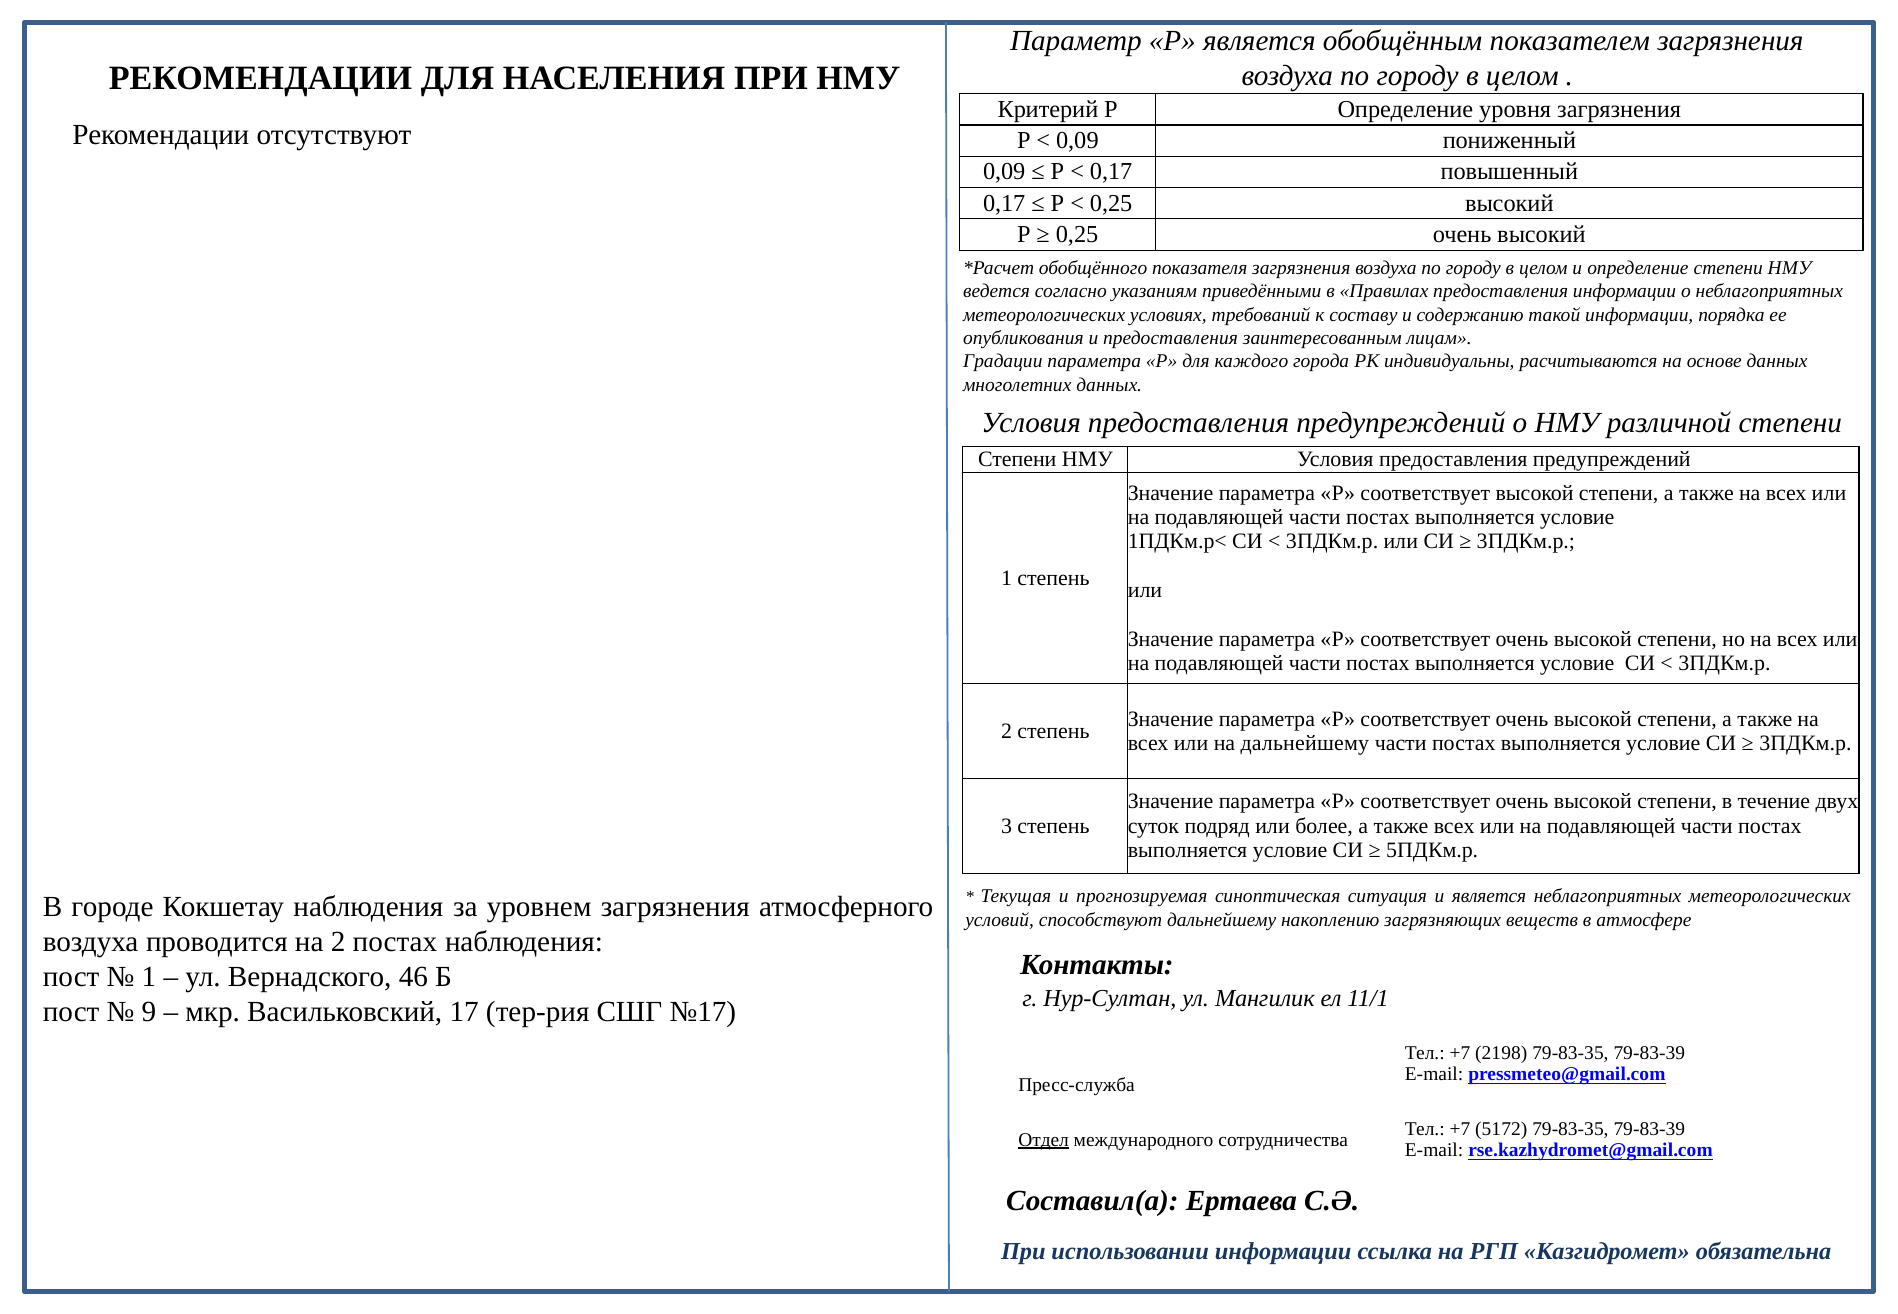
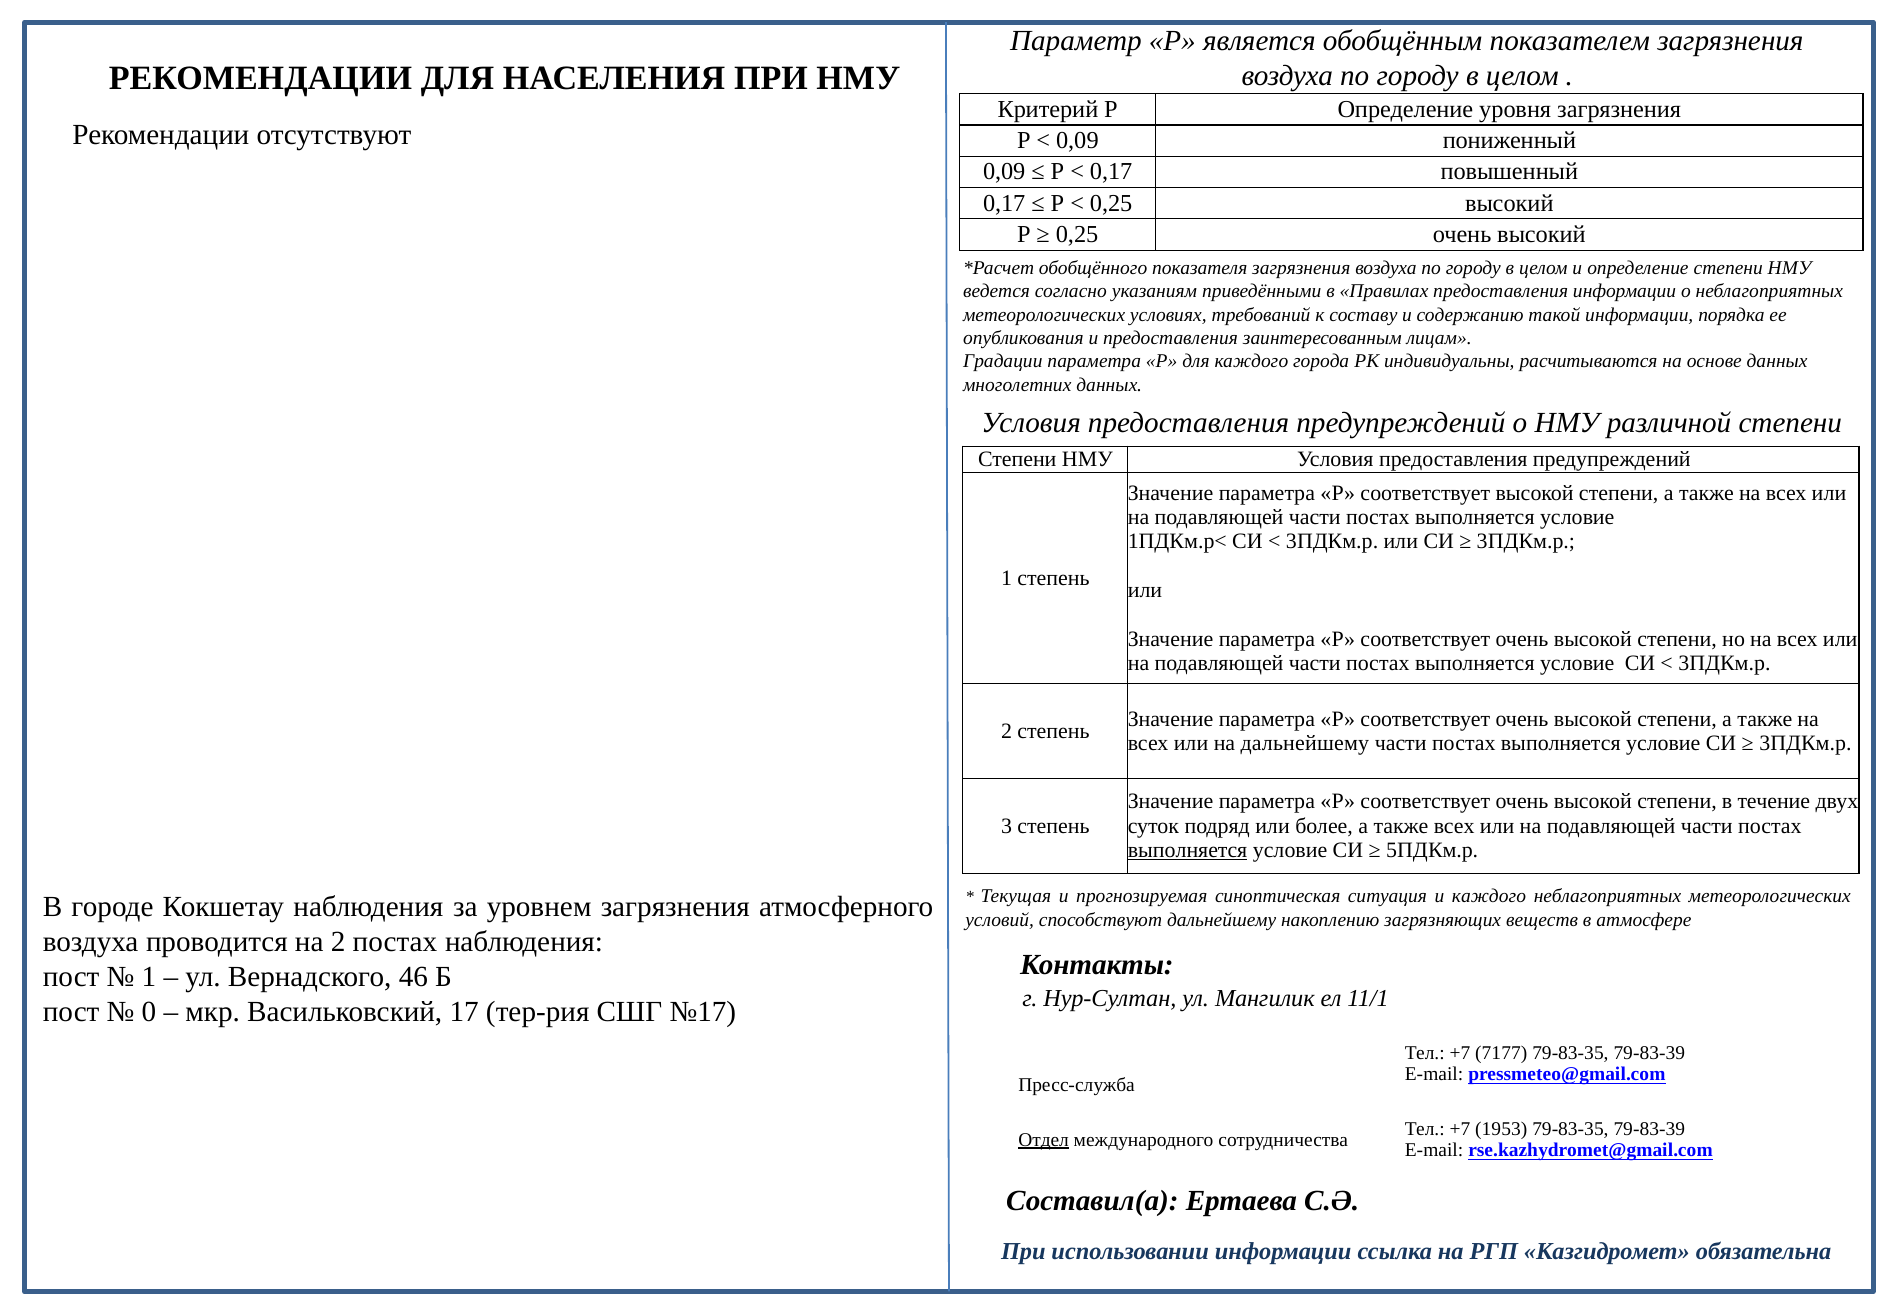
выполняется at (1188, 850) underline: none -> present
и является: является -> каждого
9: 9 -> 0
2198: 2198 -> 7177
5172: 5172 -> 1953
